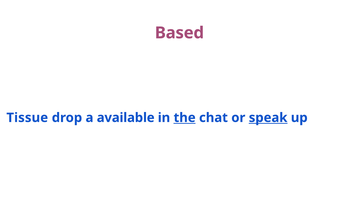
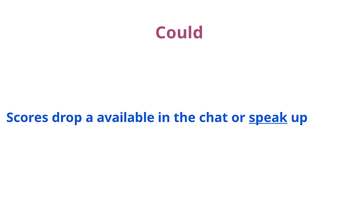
Based: Based -> Could
Tissue: Tissue -> Scores
the underline: present -> none
